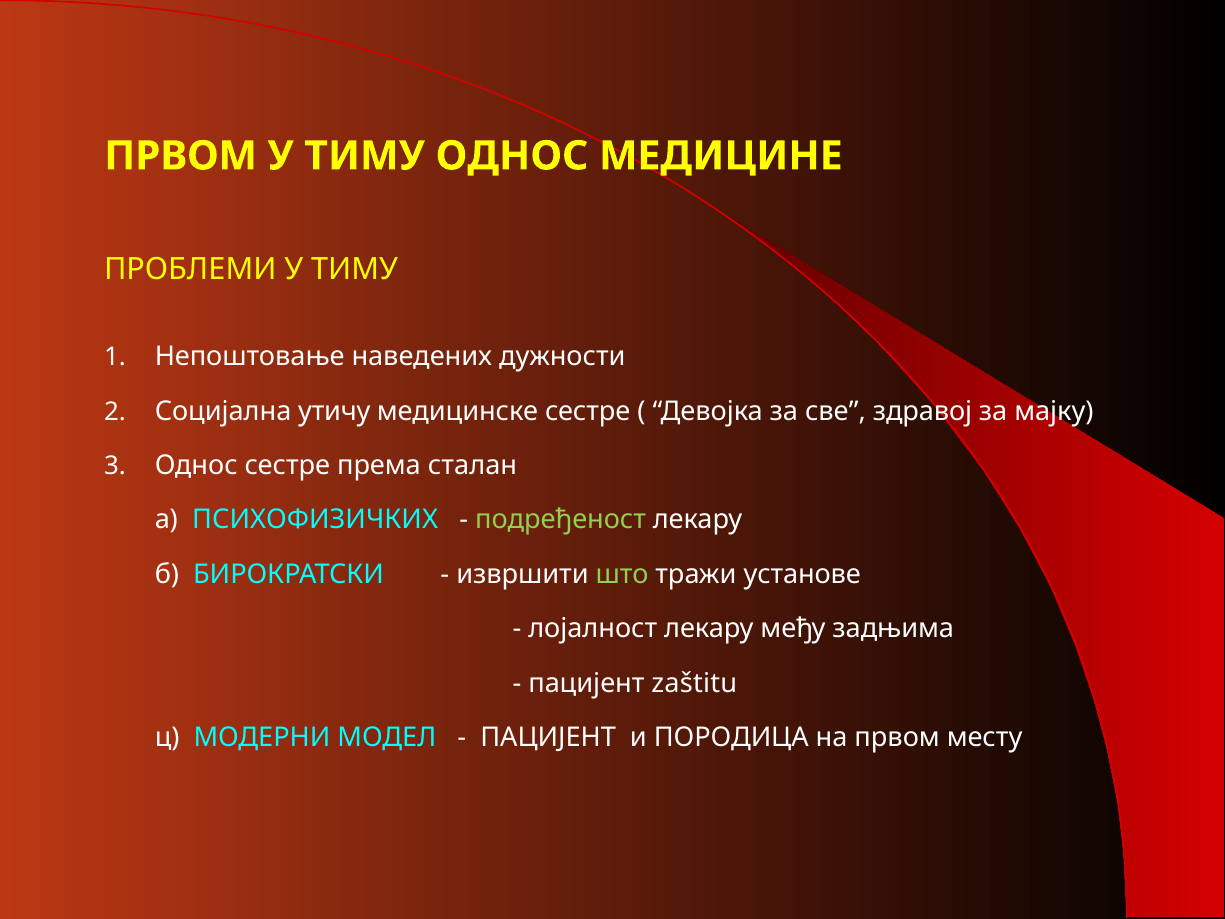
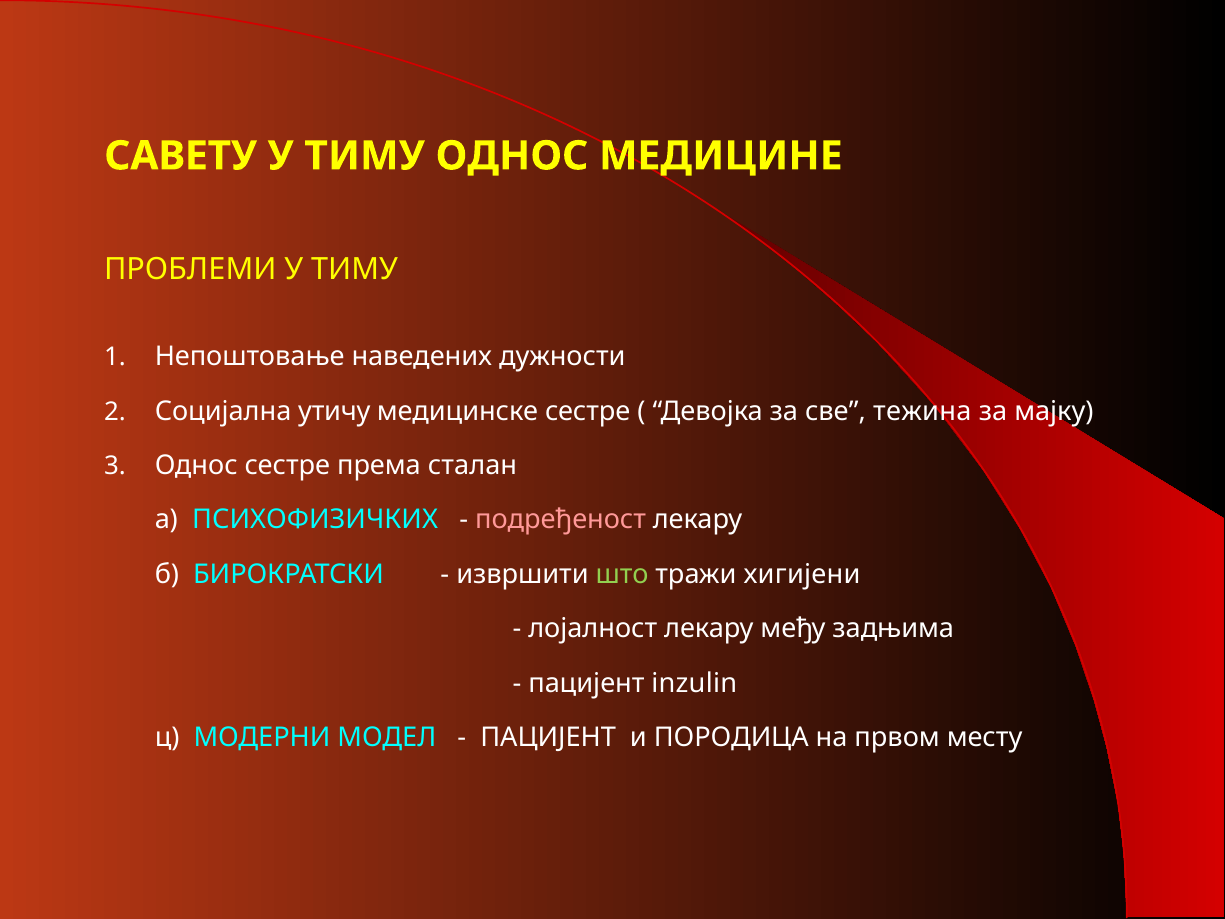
ПРВОМ at (181, 156): ПРВОМ -> САВЕТУ
здравој: здравој -> тежина
подређеност colour: light green -> pink
установе: установе -> хигијени
zaštitu: zaštitu -> inzulin
